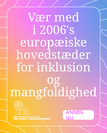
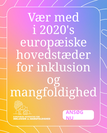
2006's: 2006's -> 2020's
